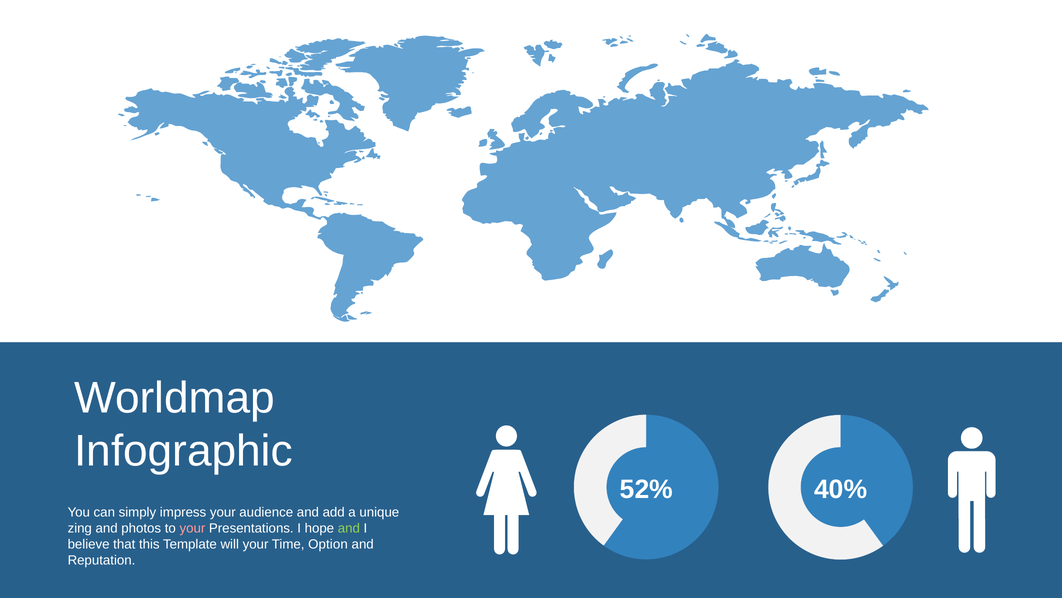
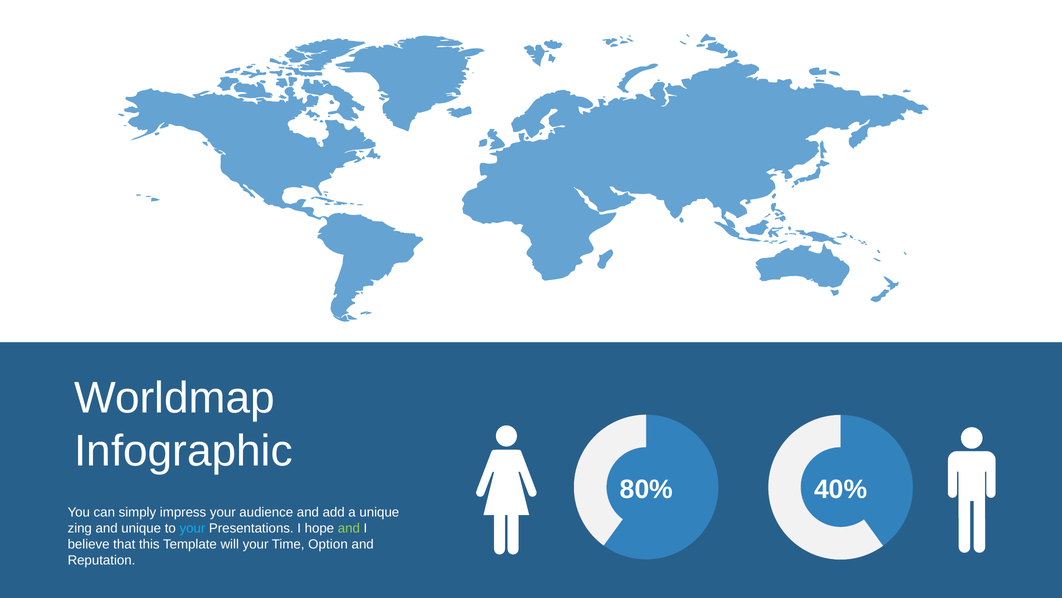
52%: 52% -> 80%
and photos: photos -> unique
your at (192, 528) colour: pink -> light blue
